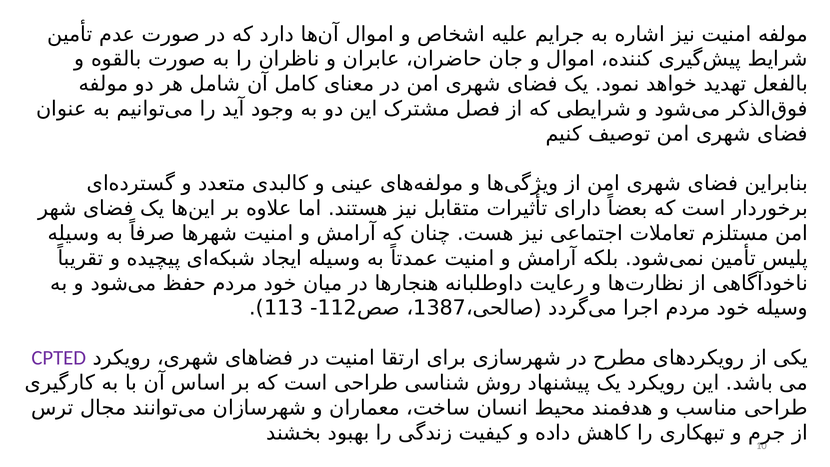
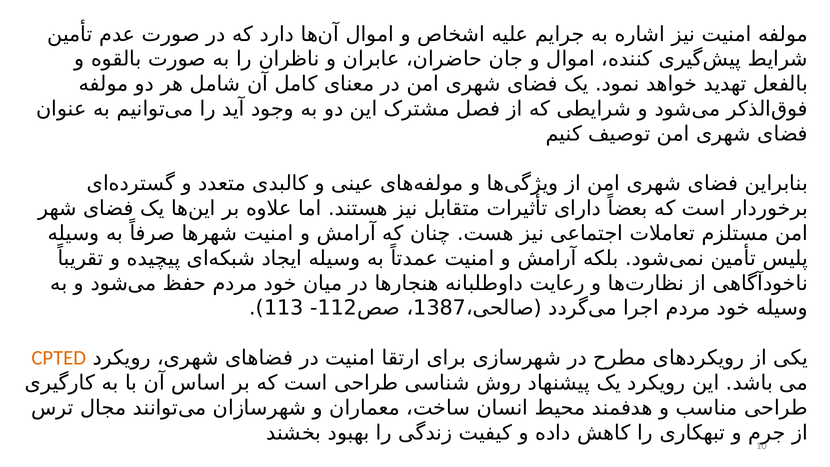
CPTED colour: purple -> orange
